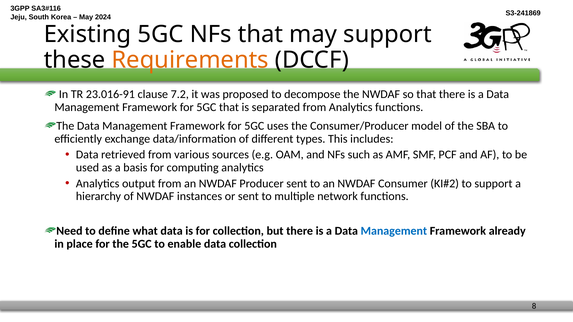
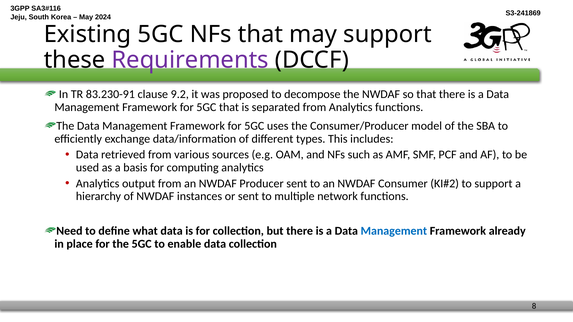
Requirements colour: orange -> purple
23.016-91: 23.016-91 -> 83.230-91
7.2: 7.2 -> 9.2
